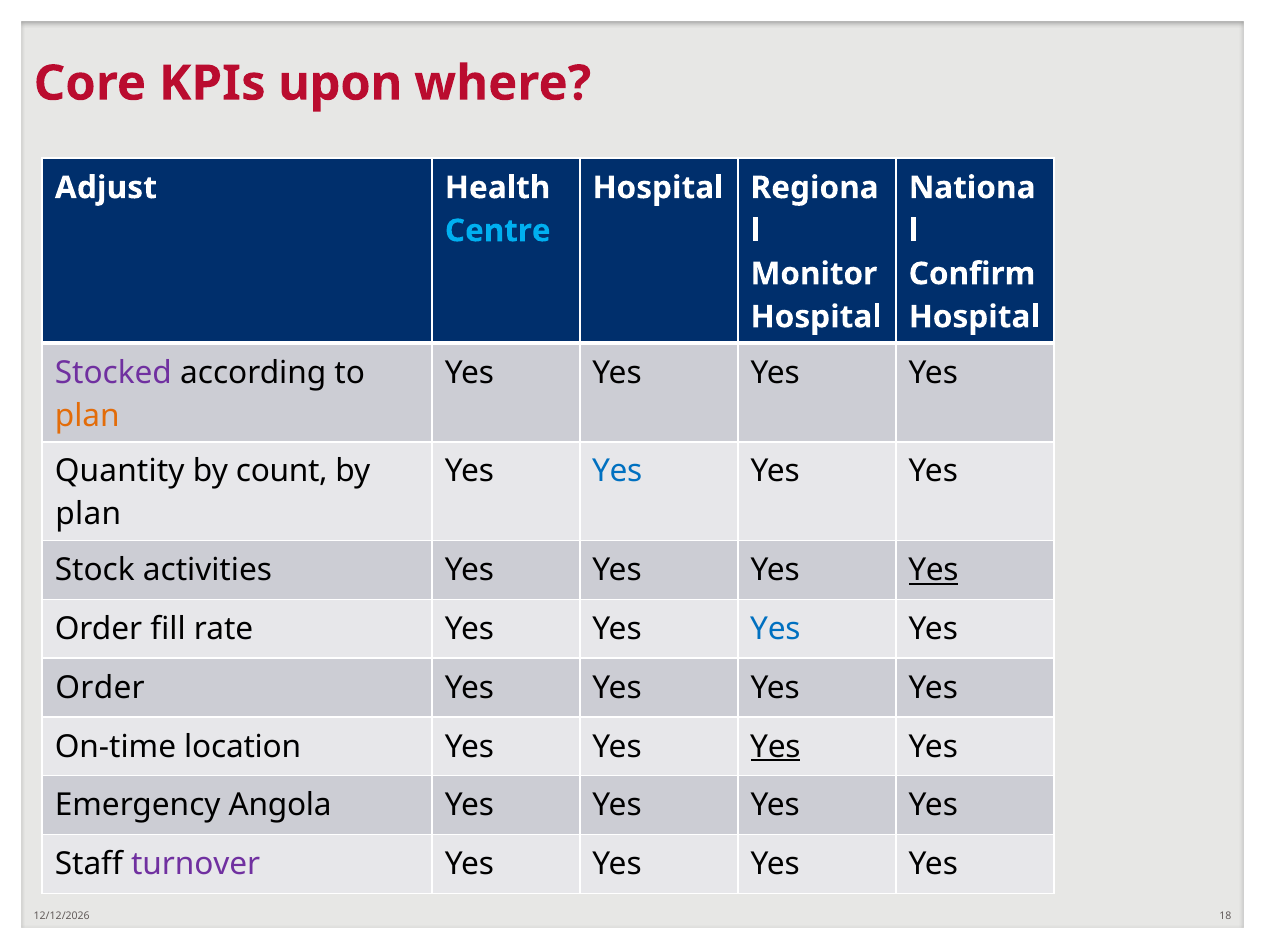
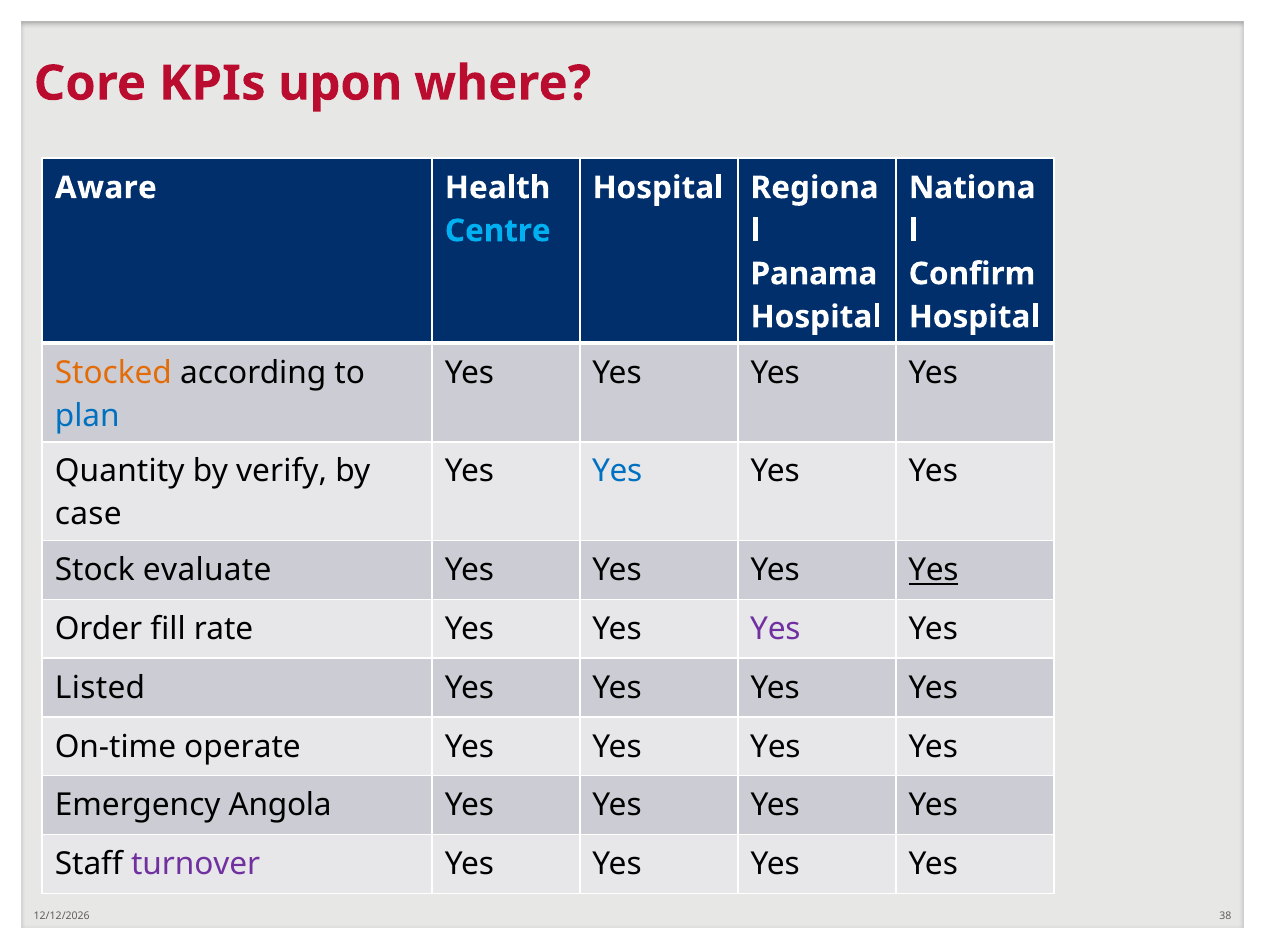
Adjust: Adjust -> Aware
Monitor: Monitor -> Panama
Stocked colour: purple -> orange
plan at (87, 416) colour: orange -> blue
count: count -> verify
plan at (88, 514): plan -> case
activities: activities -> evaluate
Yes at (775, 629) colour: blue -> purple
Order at (100, 688): Order -> Listed
location: location -> operate
Yes at (775, 746) underline: present -> none
18: 18 -> 38
